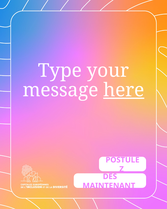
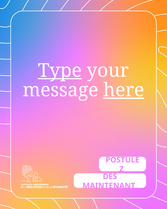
Type underline: none -> present
